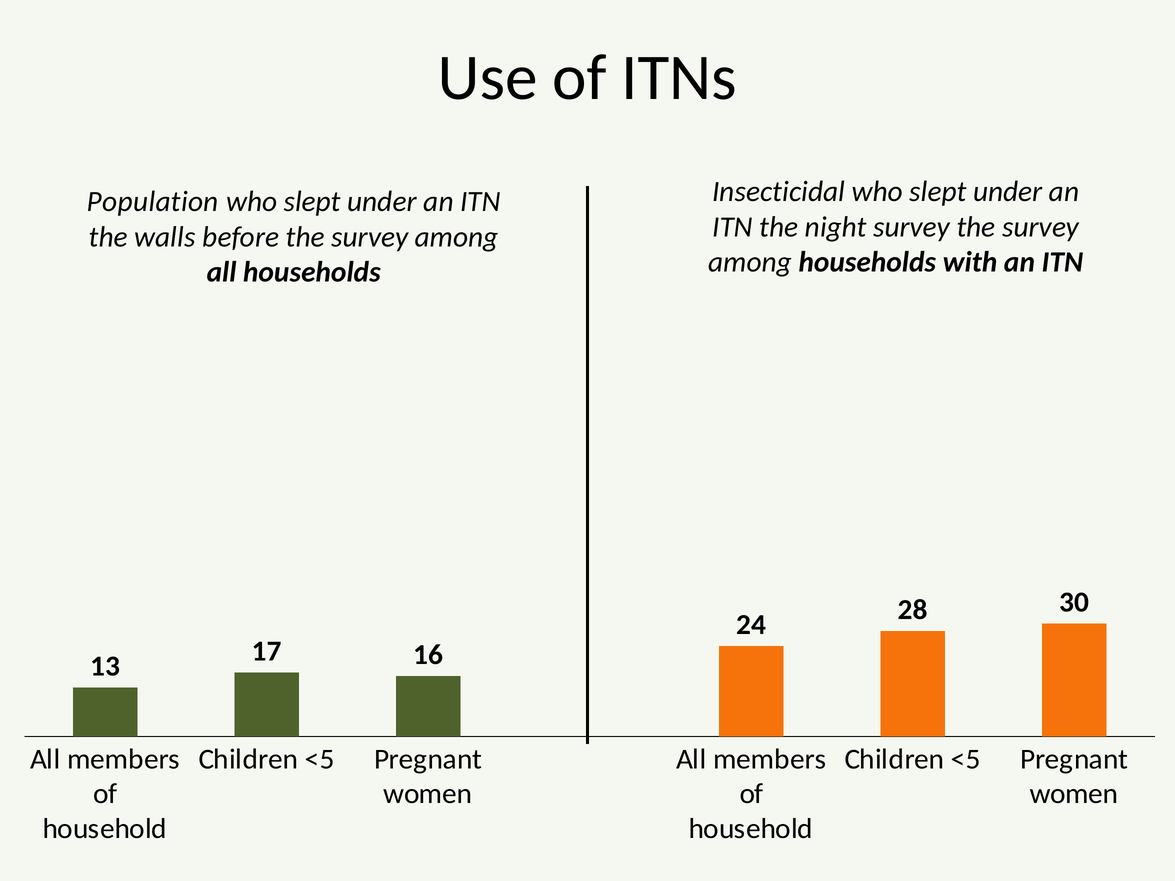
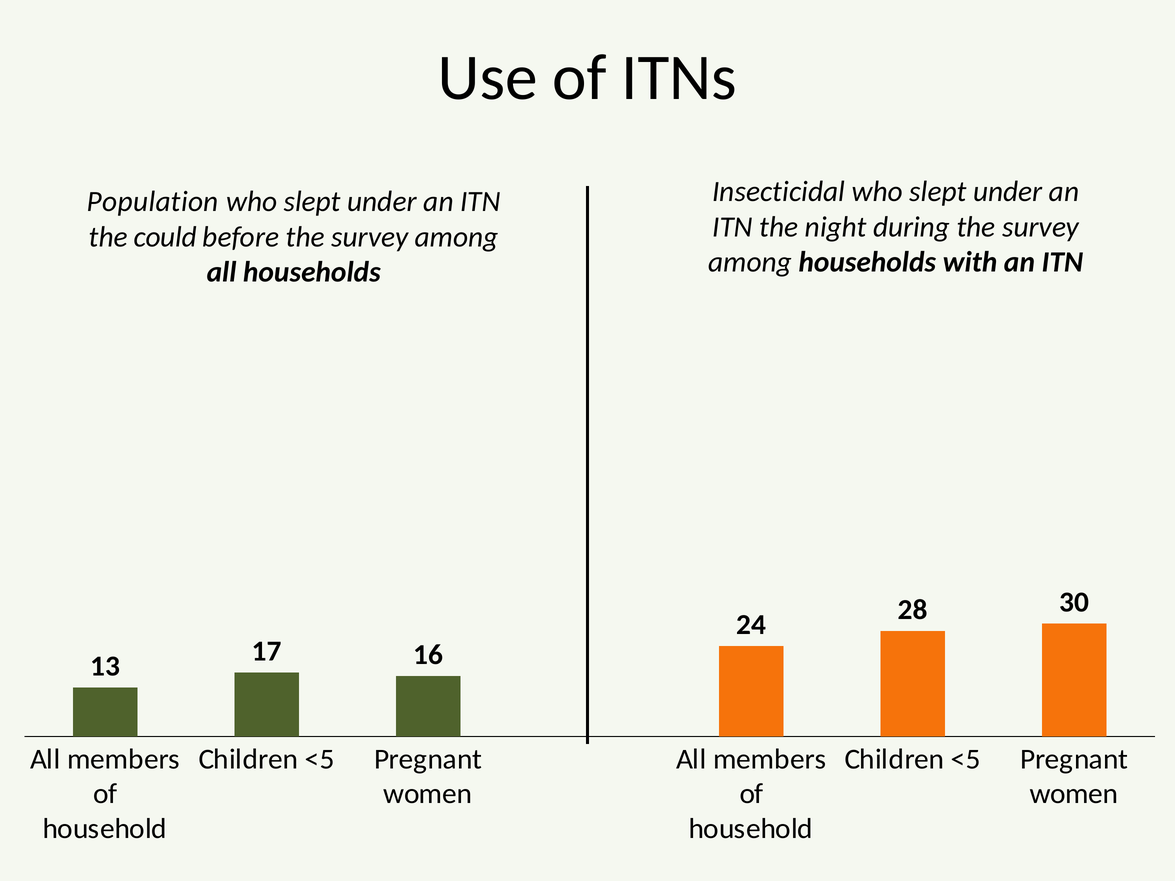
night survey: survey -> during
walls: walls -> could
